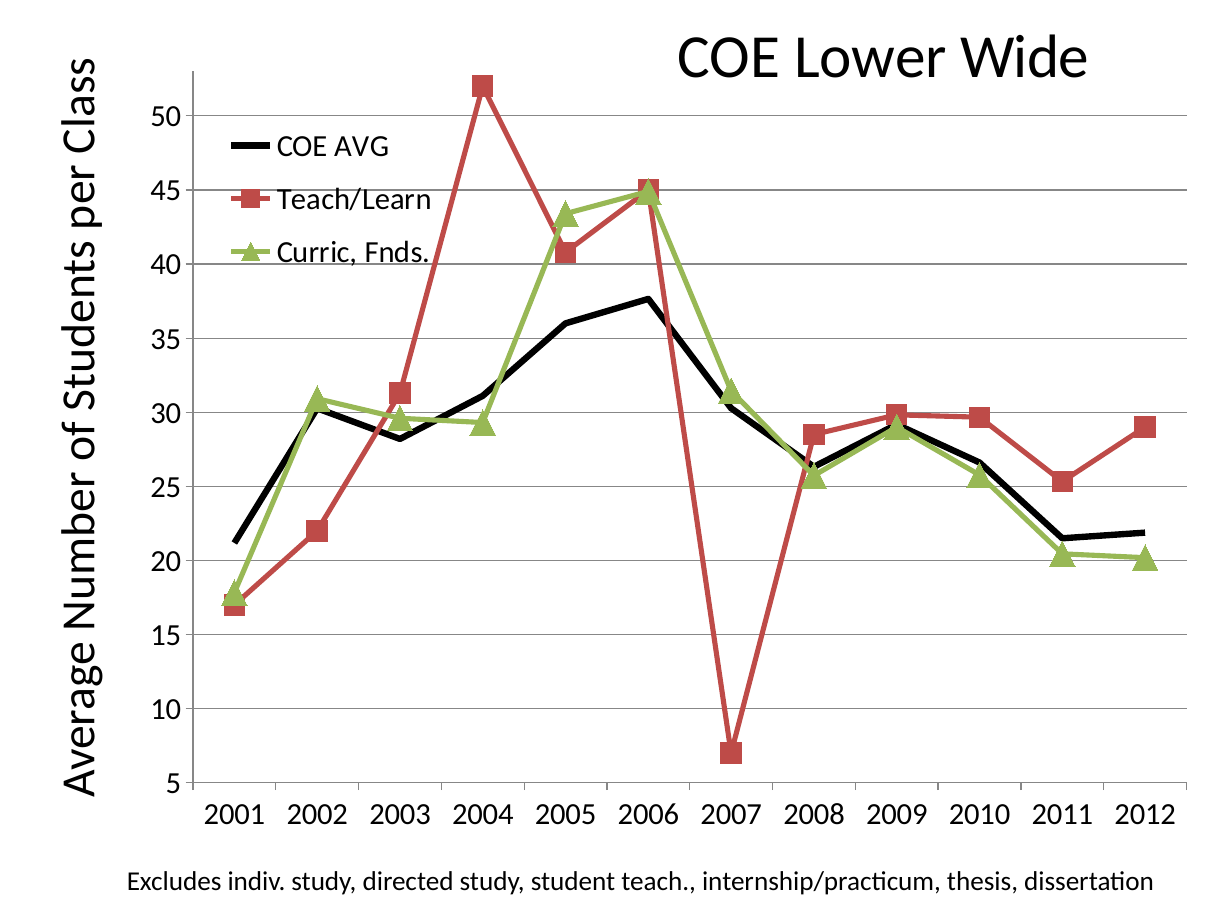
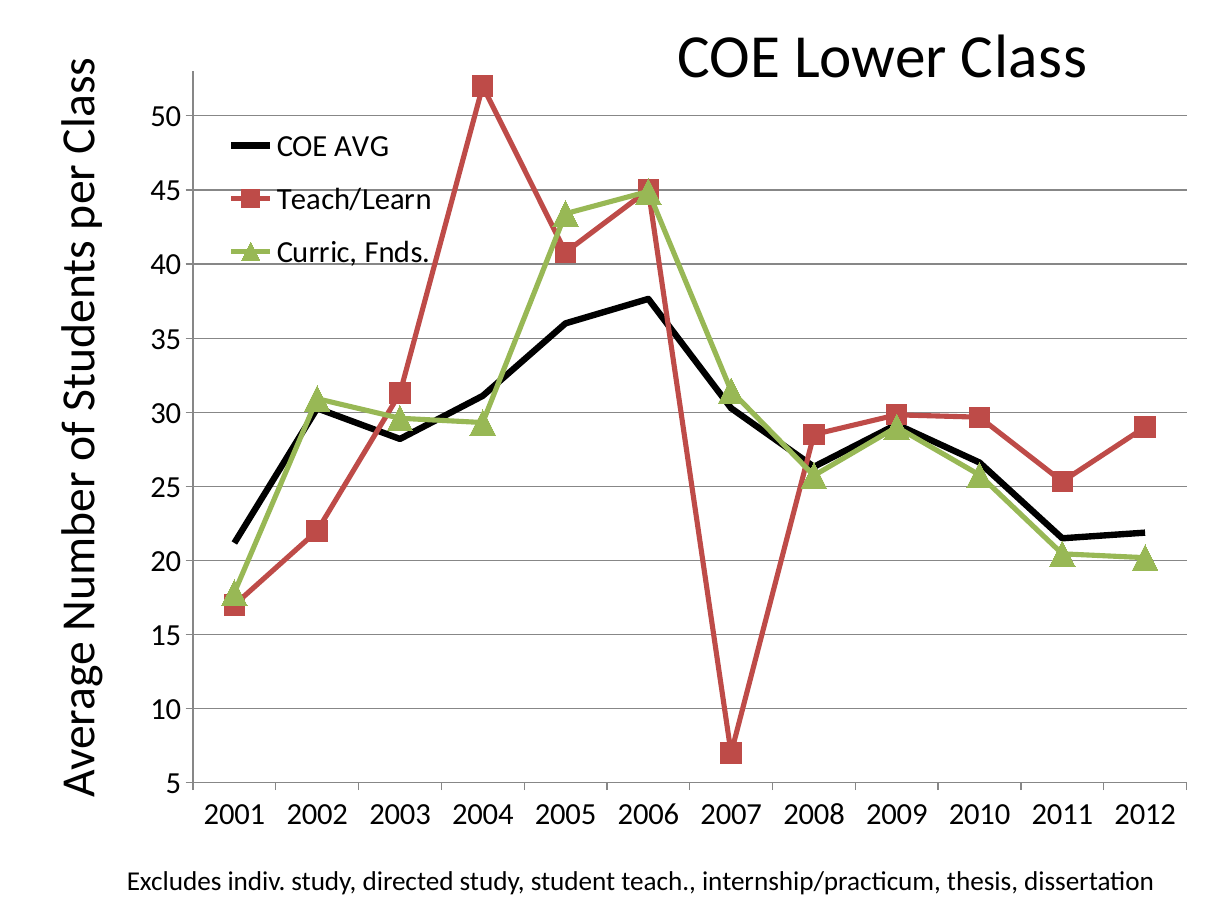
Wide: Wide -> Class
